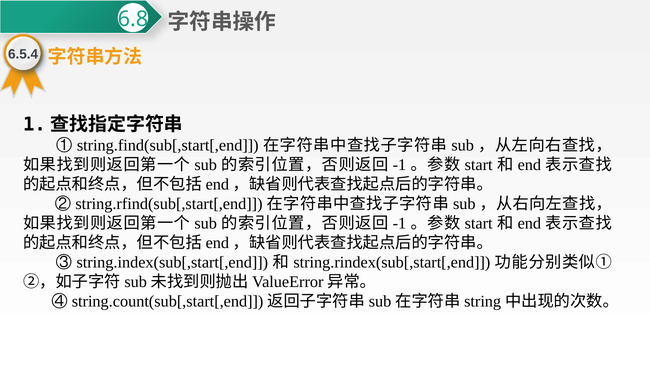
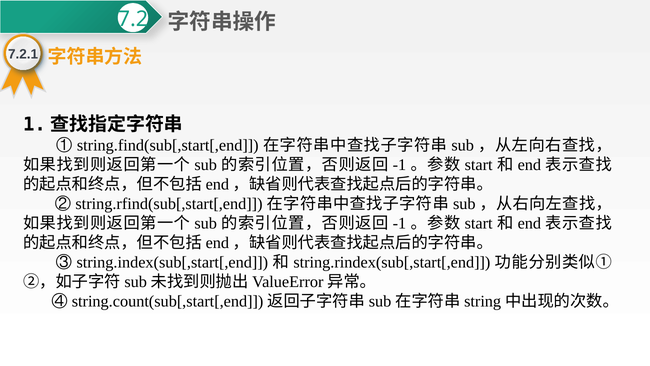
6.8: 6.8 -> 7.2
6.5.4: 6.5.4 -> 7.2.1
